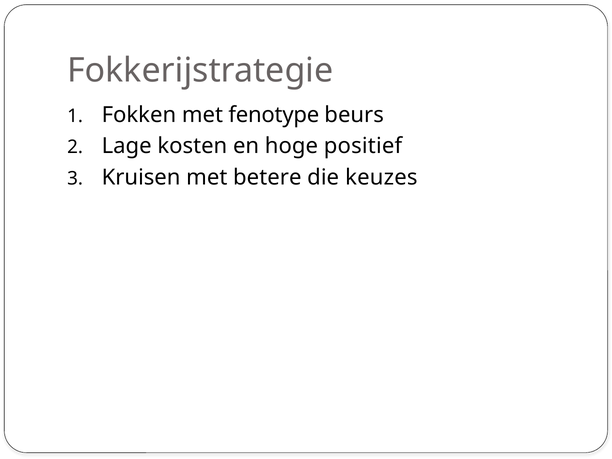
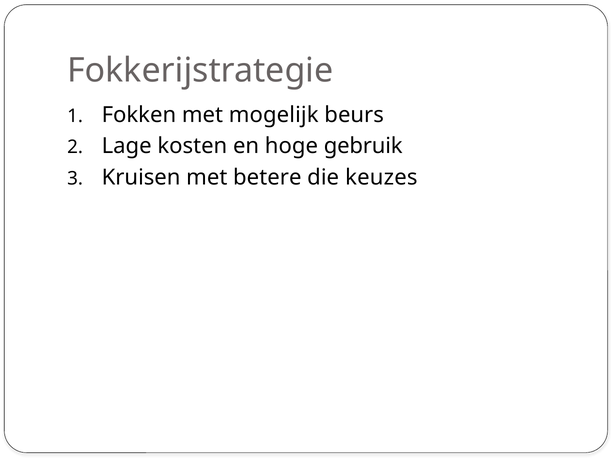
fenotype: fenotype -> mogelijk
positief: positief -> gebruik
